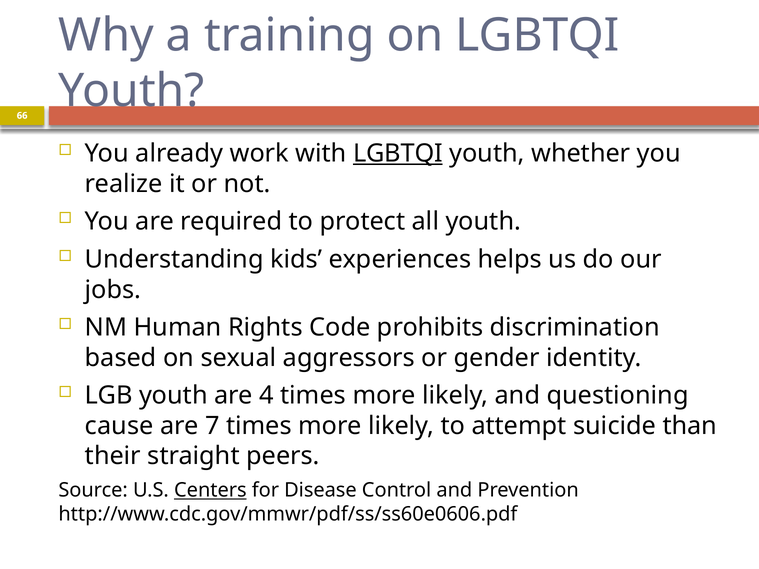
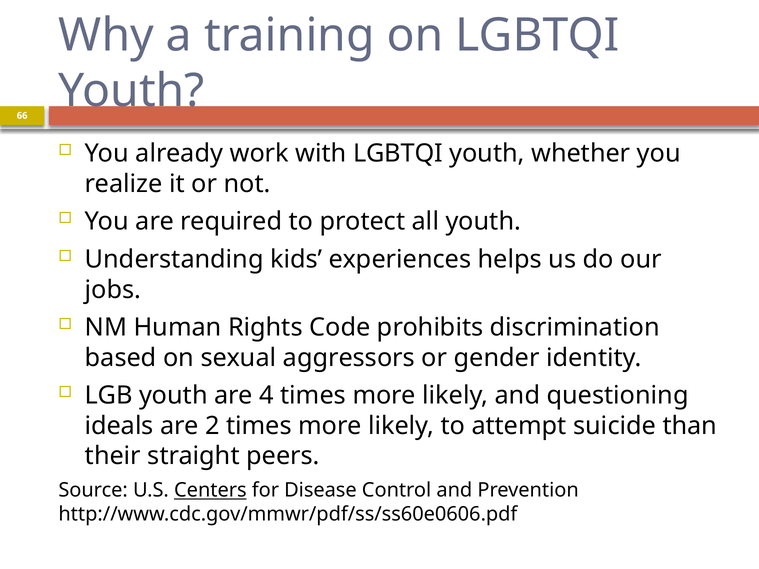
LGBTQI at (398, 154) underline: present -> none
cause: cause -> ideals
7: 7 -> 2
